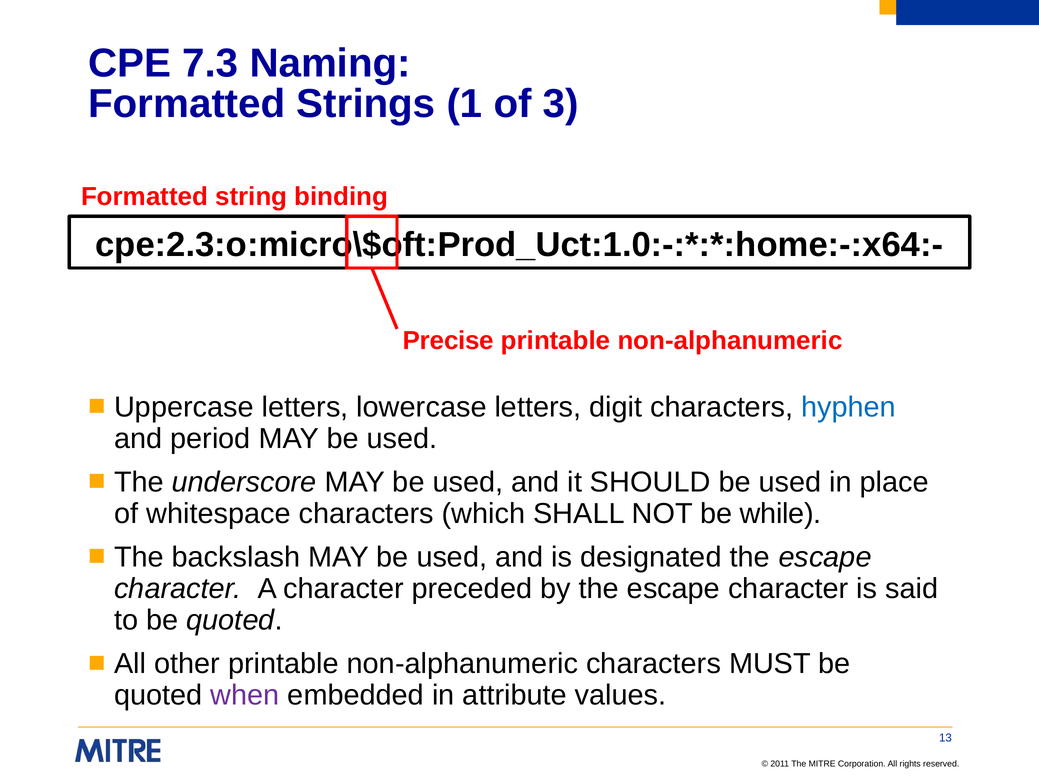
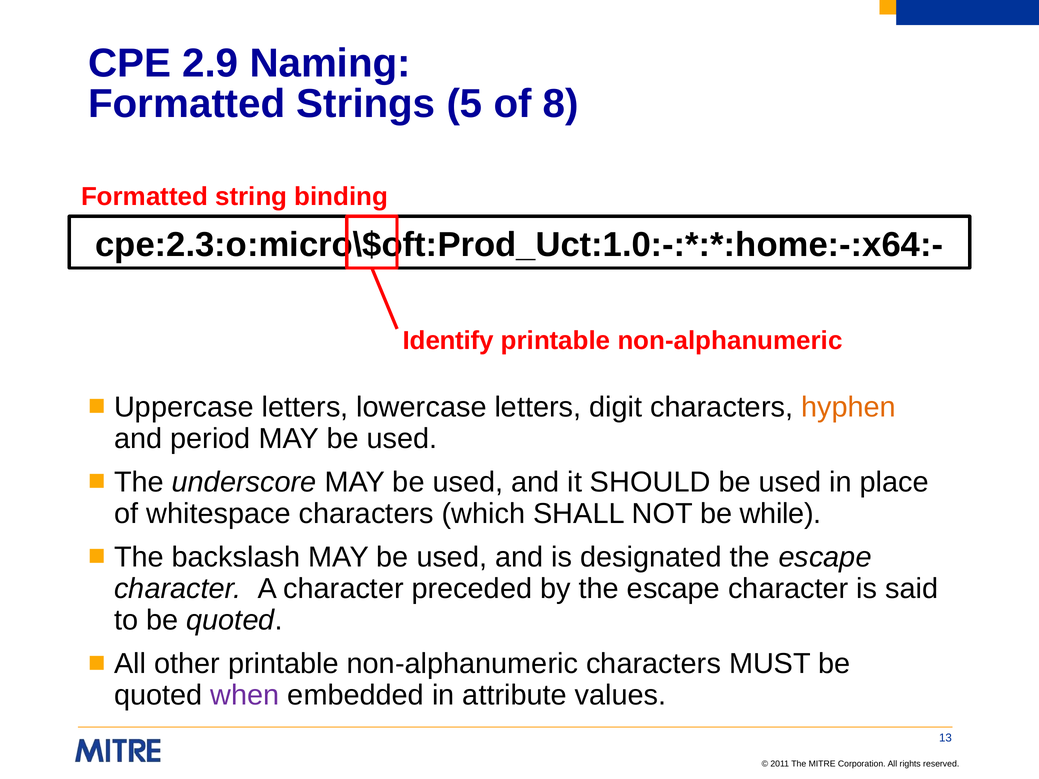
7.3: 7.3 -> 2.9
1: 1 -> 5
3: 3 -> 8
Precise: Precise -> Identify
hyphen colour: blue -> orange
